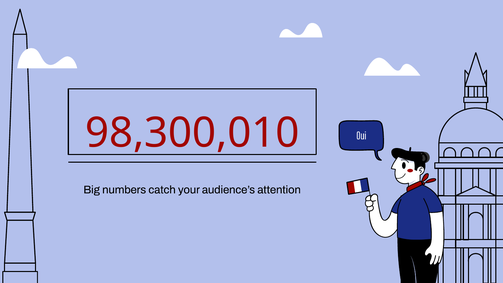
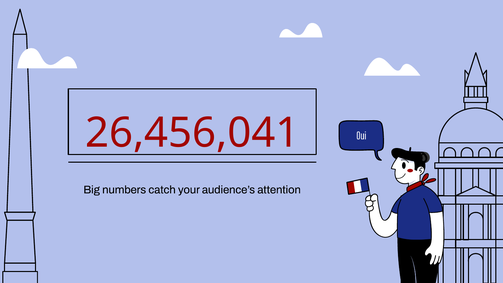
98,300,010: 98,300,010 -> 26,456,041
